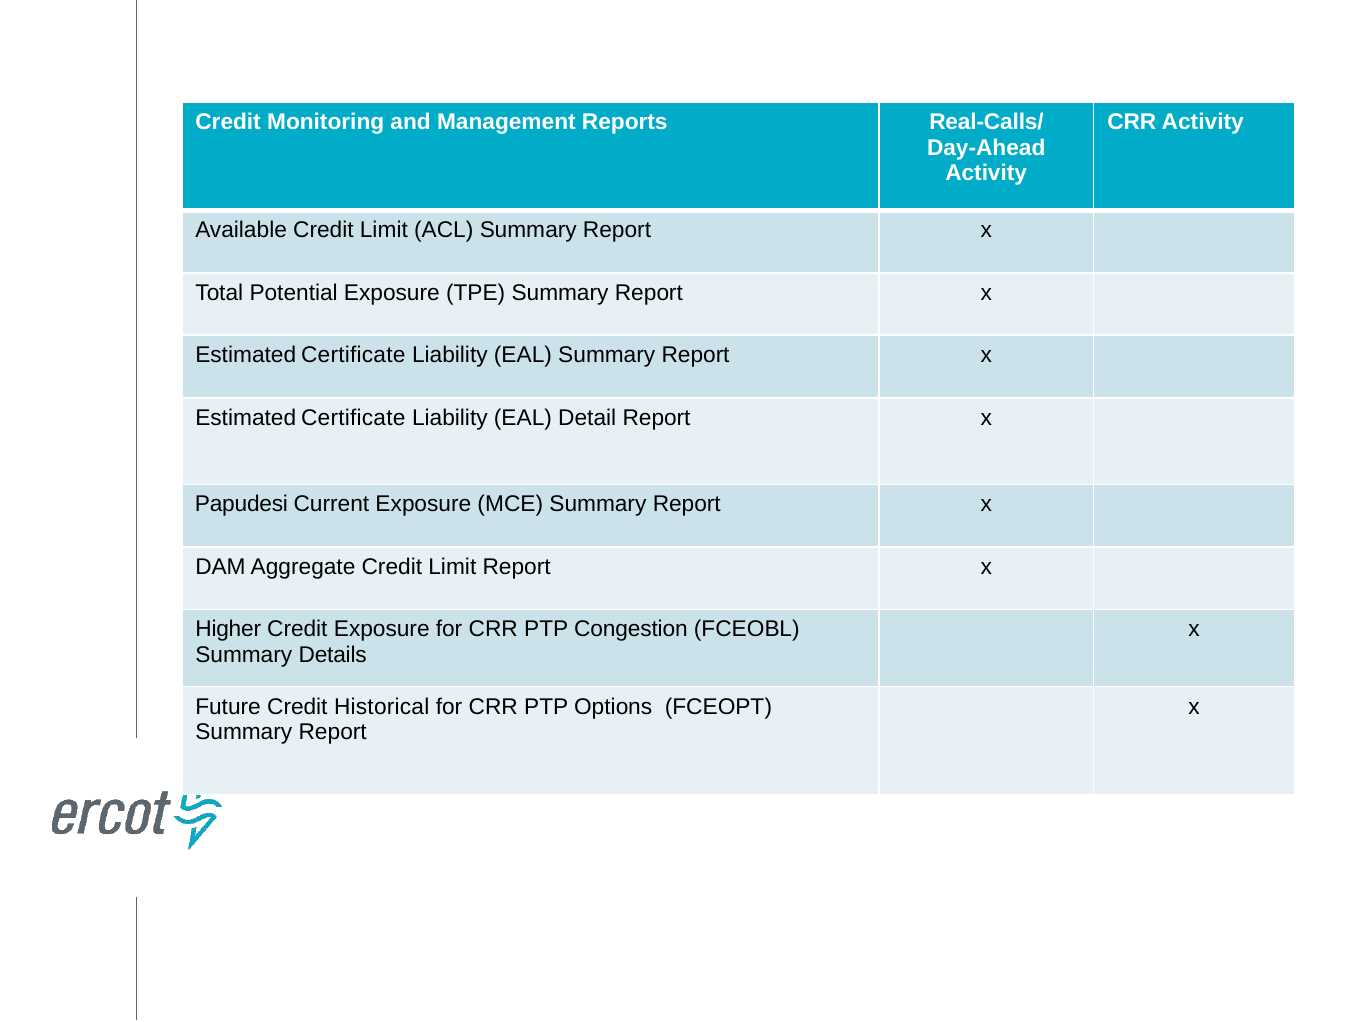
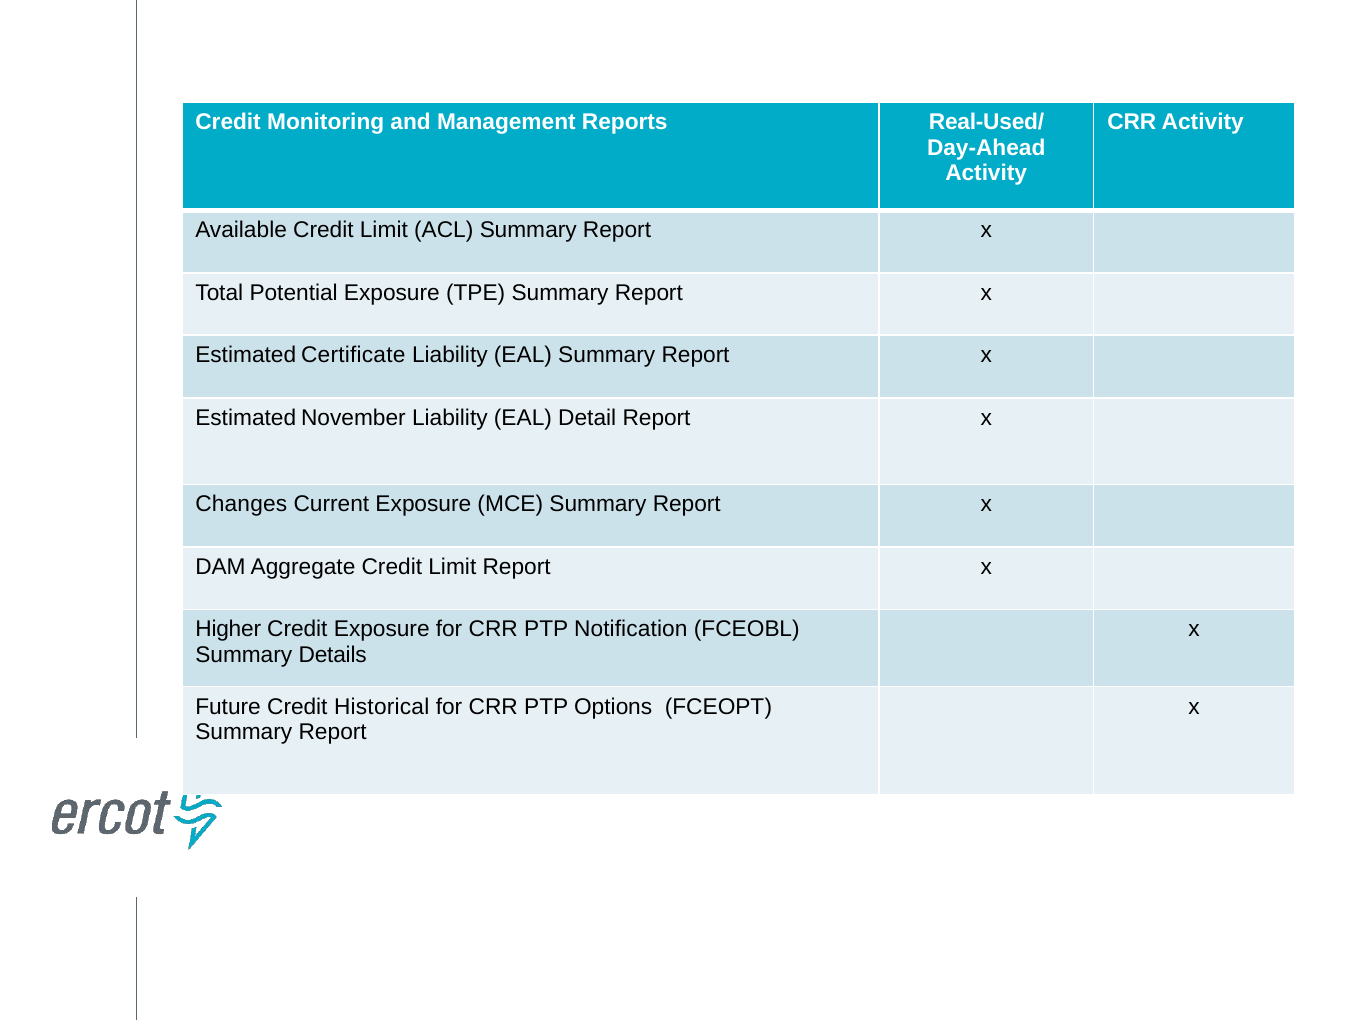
Real-Calls/: Real-Calls/ -> Real-Used/
Certificate at (353, 418): Certificate -> November
Papudesi: Papudesi -> Changes
Congestion: Congestion -> Notification
